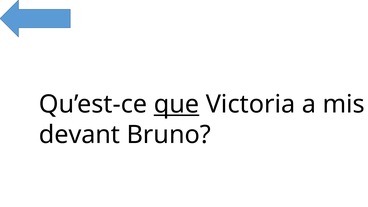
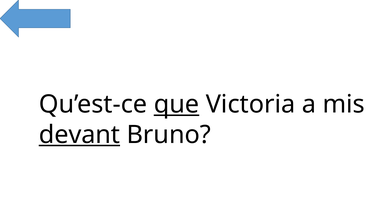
devant underline: none -> present
